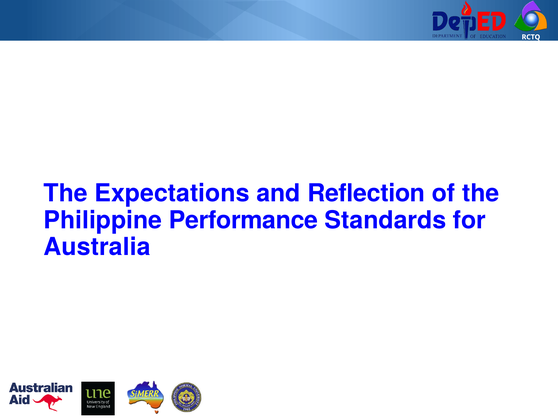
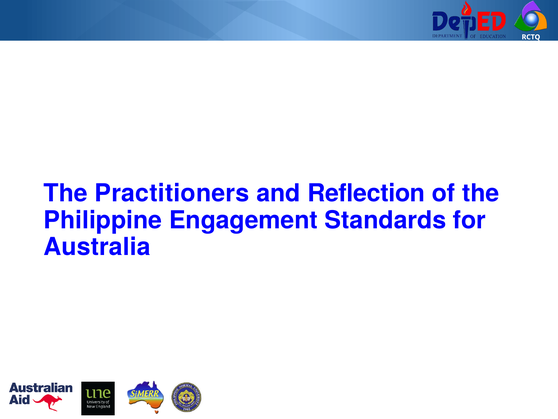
Expectations: Expectations -> Practitioners
Performance: Performance -> Engagement
